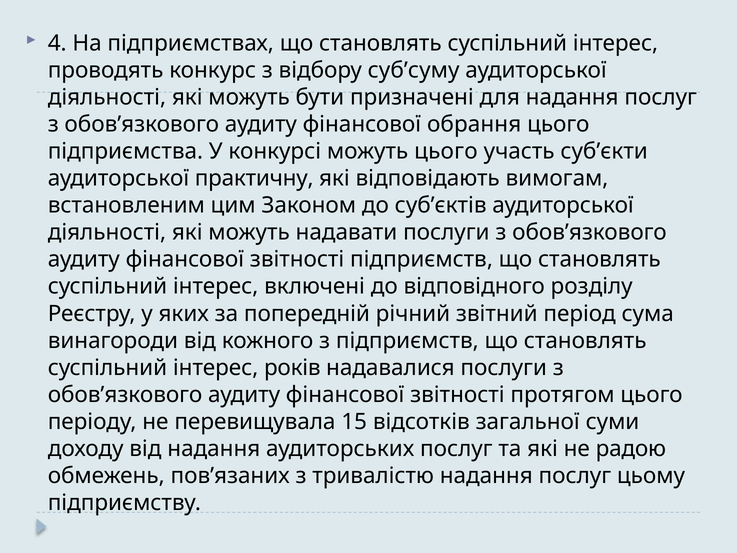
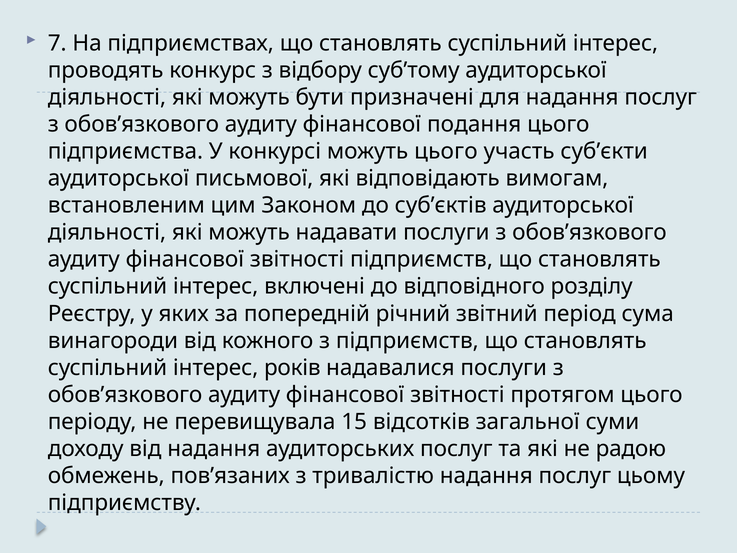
4: 4 -> 7
суб’суму: суб’суму -> суб’тому
обрання: обрання -> подання
практичну: практичну -> письмової
